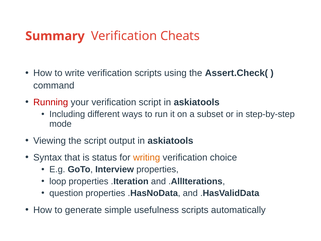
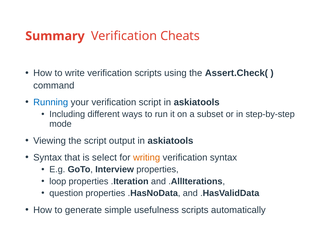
Running colour: red -> blue
status: status -> select
verification choice: choice -> syntax
